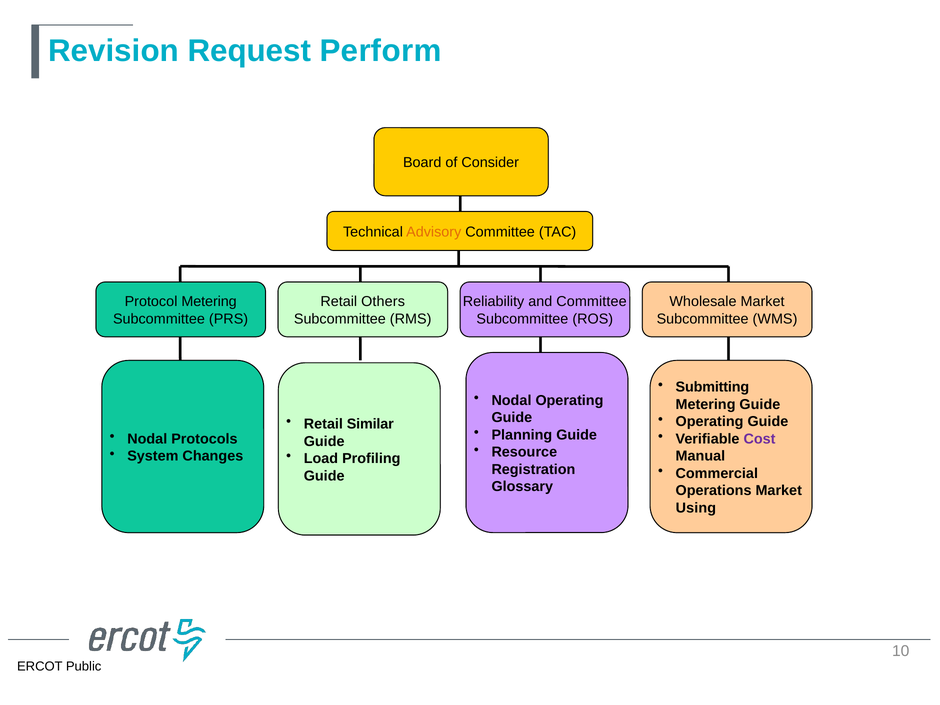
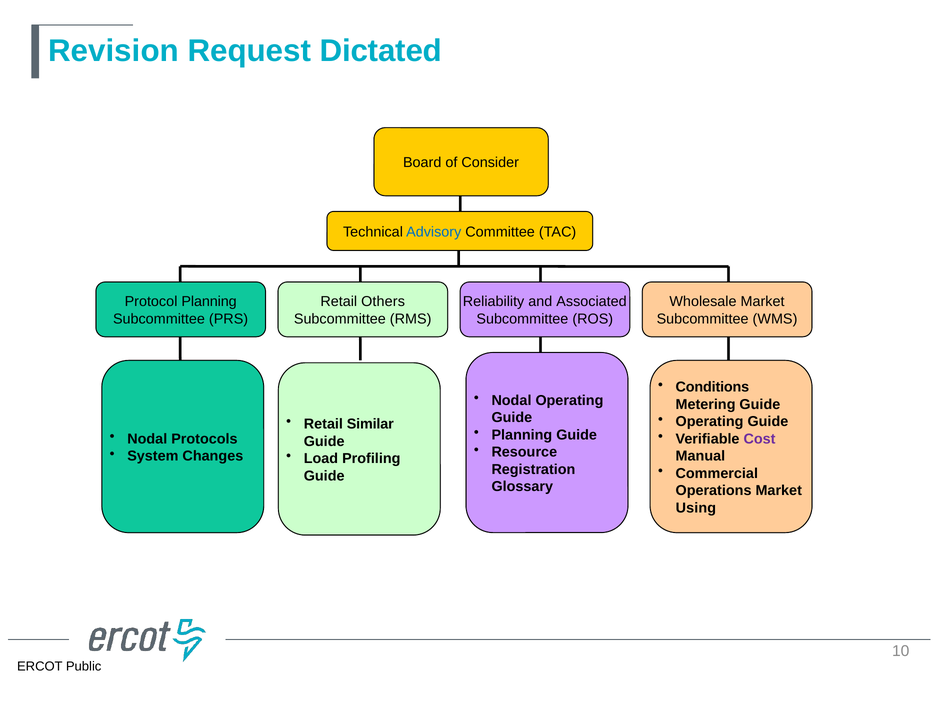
Perform: Perform -> Dictated
Advisory colour: orange -> blue
Protocol Metering: Metering -> Planning
and Committee: Committee -> Associated
Submitting: Submitting -> Conditions
